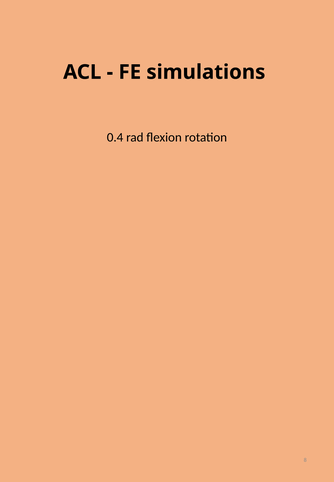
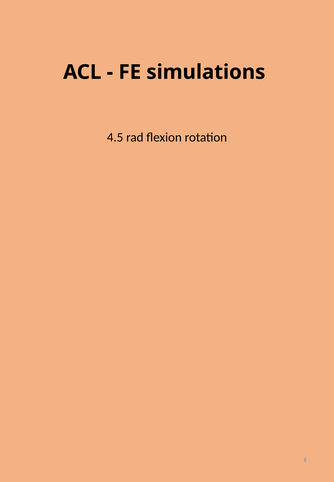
0.4: 0.4 -> 4.5
